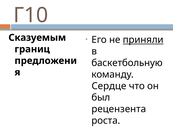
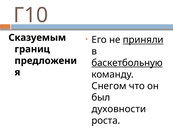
баскетбольную underline: none -> present
Сердце: Сердце -> Снегом
рецензента: рецензента -> духовности
